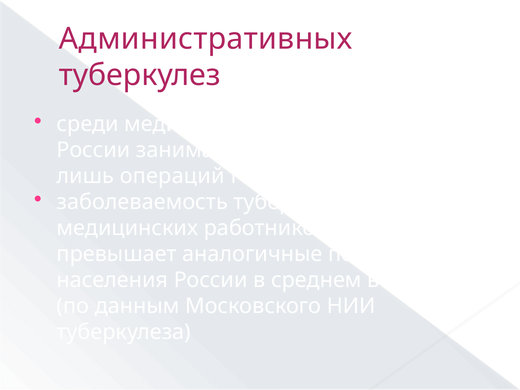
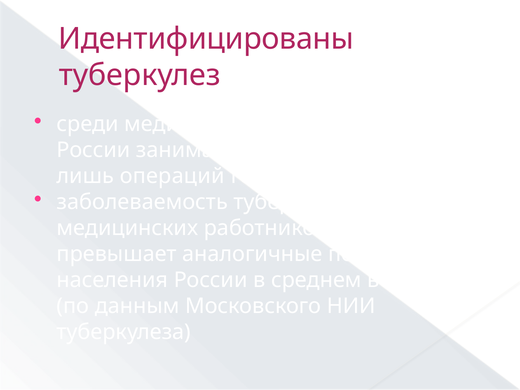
Административных: Административных -> Идентифицированы
